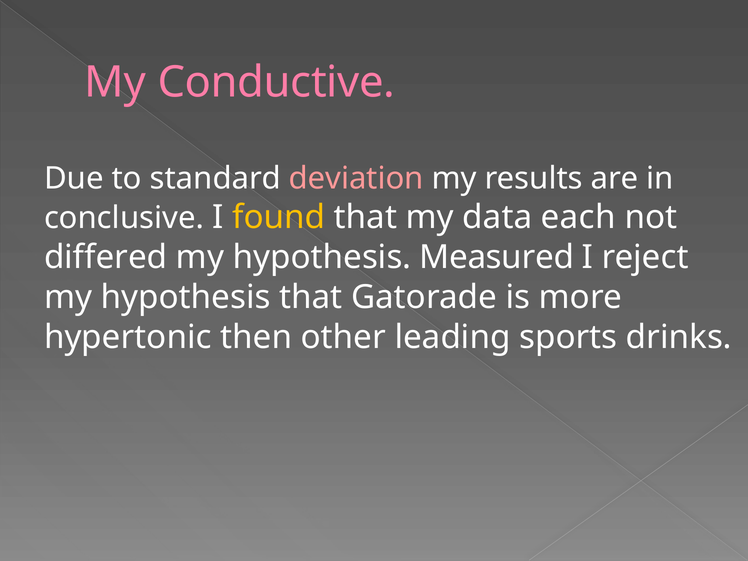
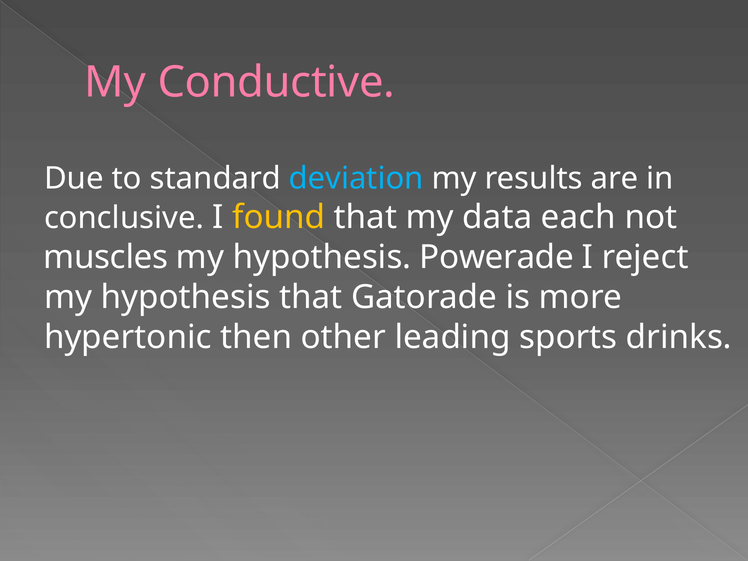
deviation colour: pink -> light blue
differed: differed -> muscles
Measured: Measured -> Powerade
